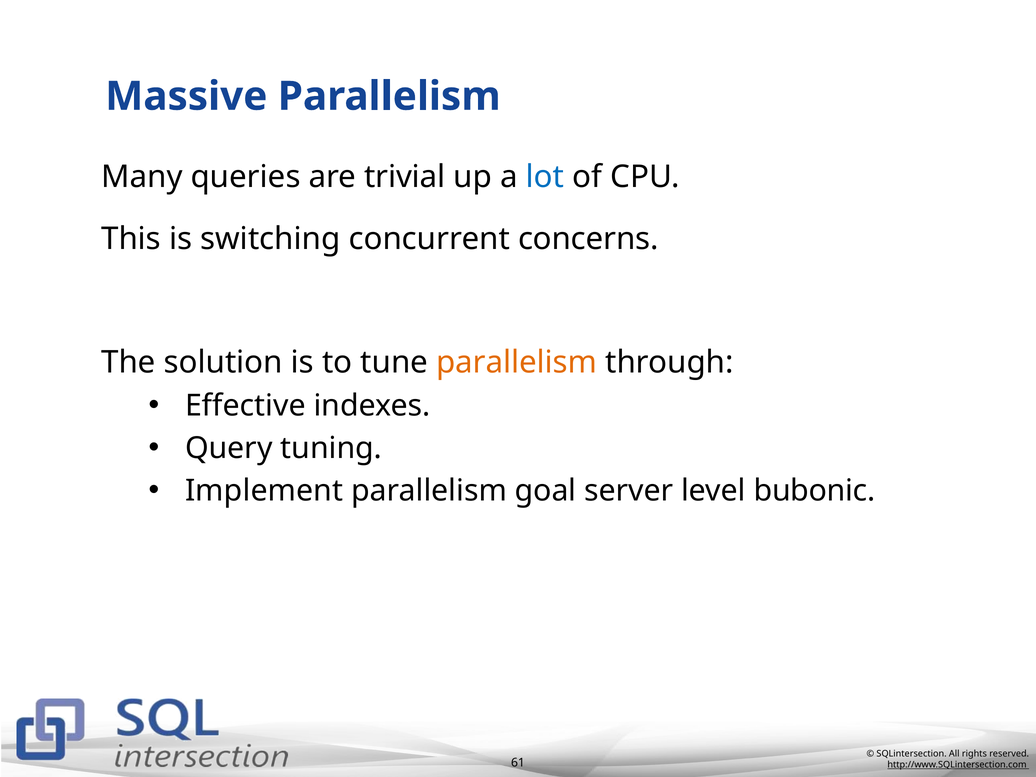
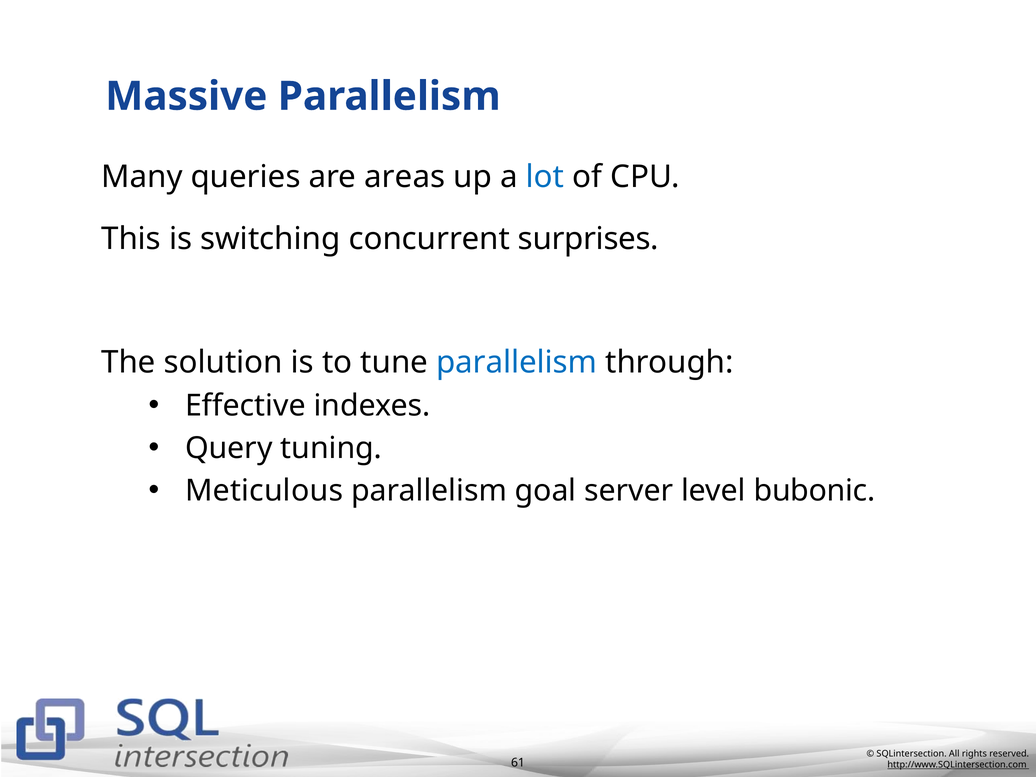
trivial: trivial -> areas
concerns: concerns -> surprises
parallelism at (517, 363) colour: orange -> blue
Implement: Implement -> Meticulous
